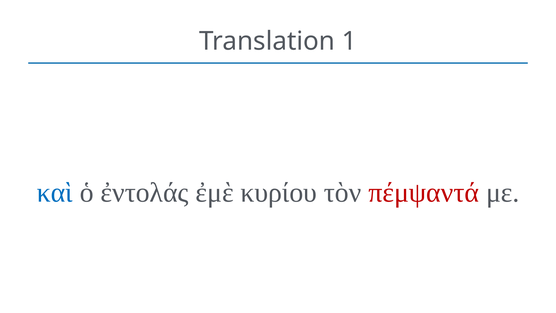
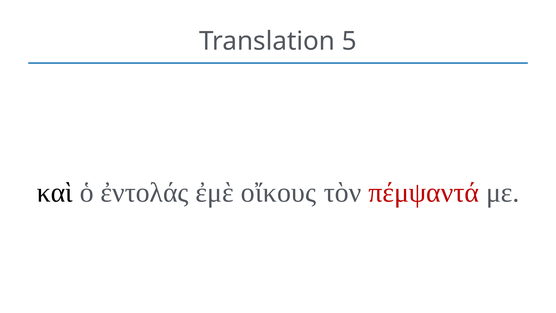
1: 1 -> 5
καὶ colour: blue -> black
κυρίου: κυρίου -> οἴκους
